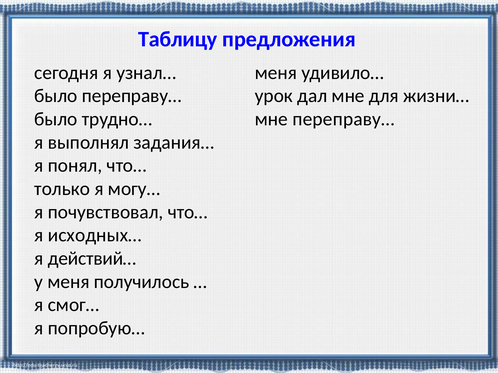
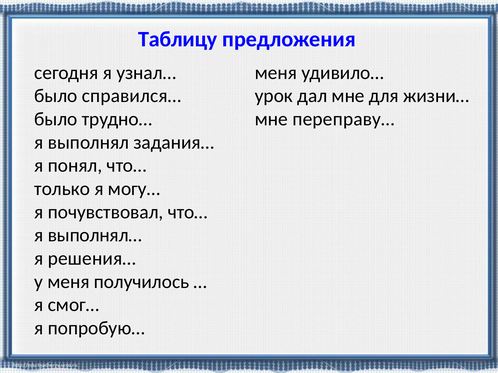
было переправу…: переправу… -> справился…
исходных…: исходных… -> выполнял…
действий…: действий… -> решения…
